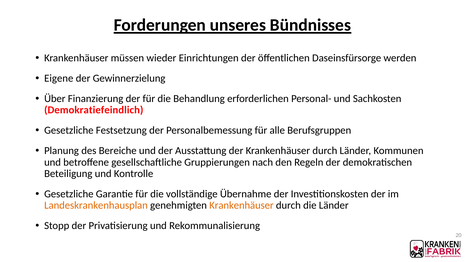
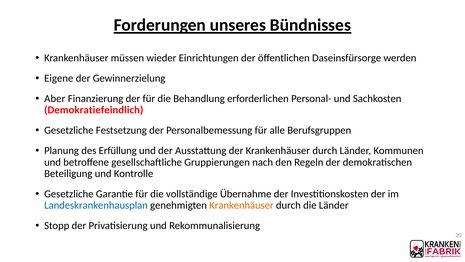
Über: Über -> Aber
Bereiche: Bereiche -> Erfüllung
Landeskrankenhausplan colour: orange -> blue
